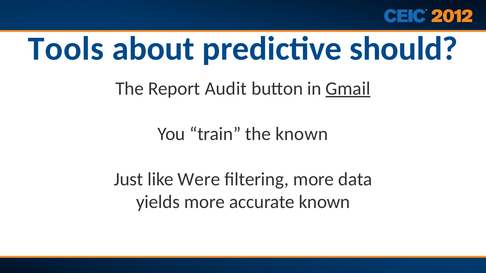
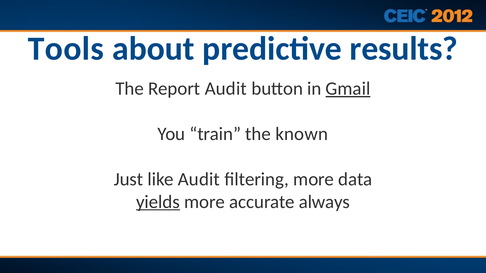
should: should -> results
like Were: Were -> Audit
yields underline: none -> present
accurate known: known -> always
